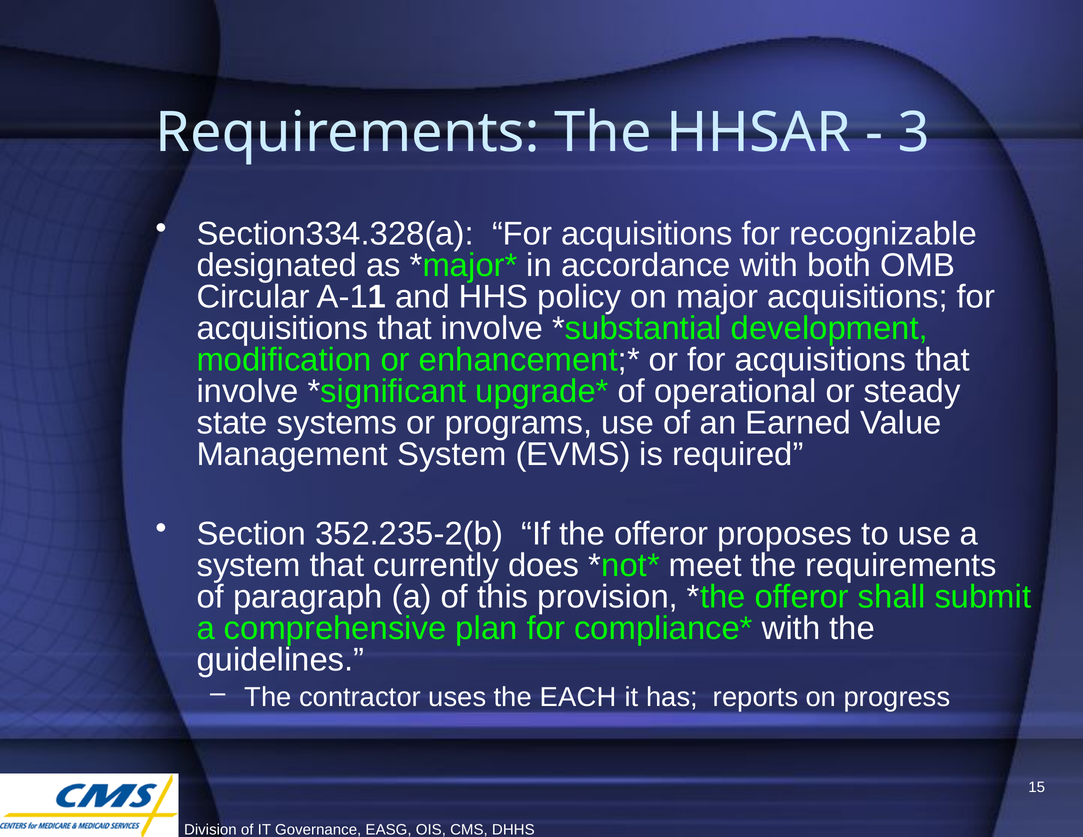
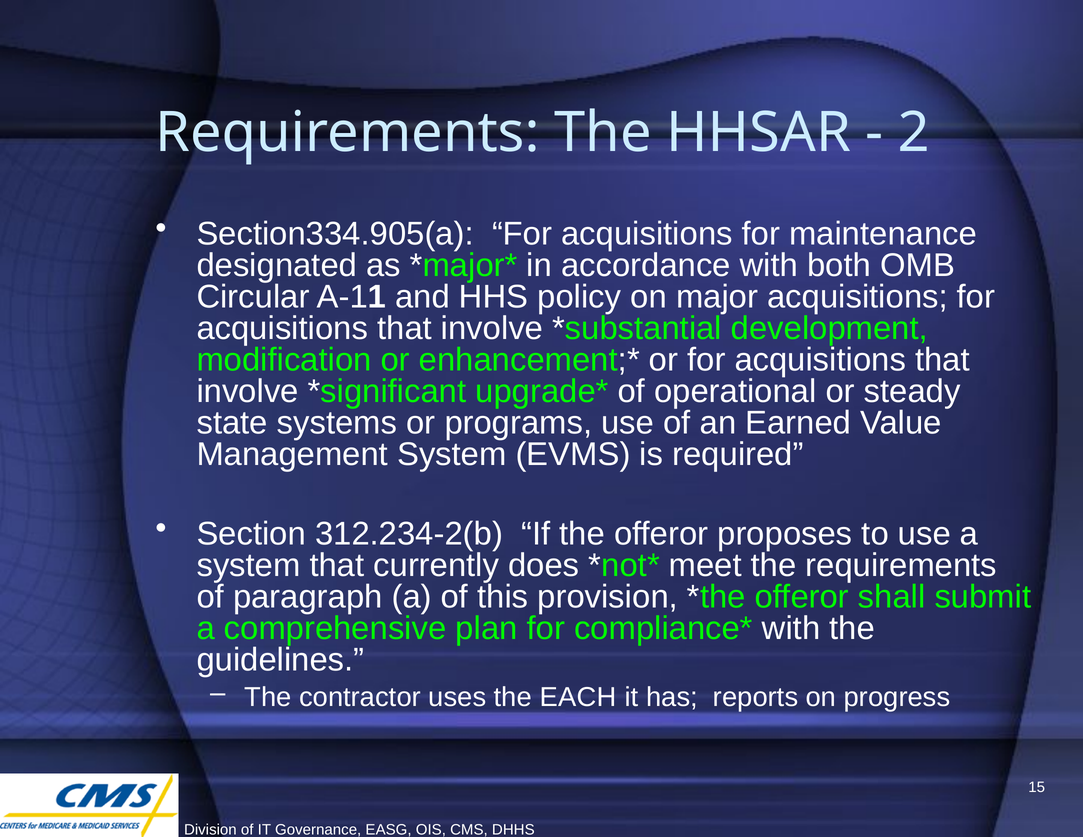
3: 3 -> 2
Section334.328(a: Section334.328(a -> Section334.905(a
recognizable: recognizable -> maintenance
352.235-2(b: 352.235-2(b -> 312.234-2(b
